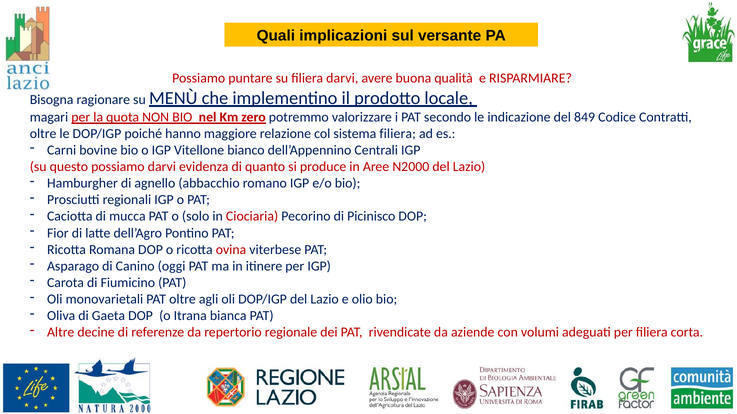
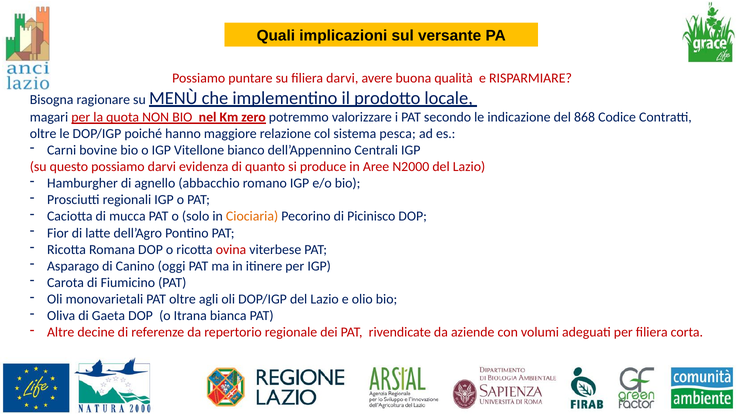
849: 849 -> 868
sistema filiera: filiera -> pesca
Ciociaria colour: red -> orange
